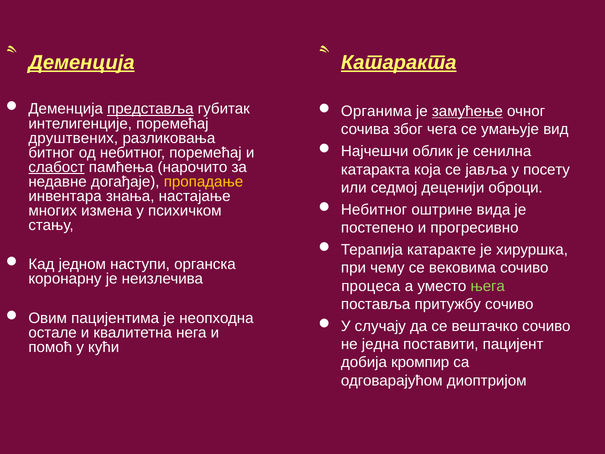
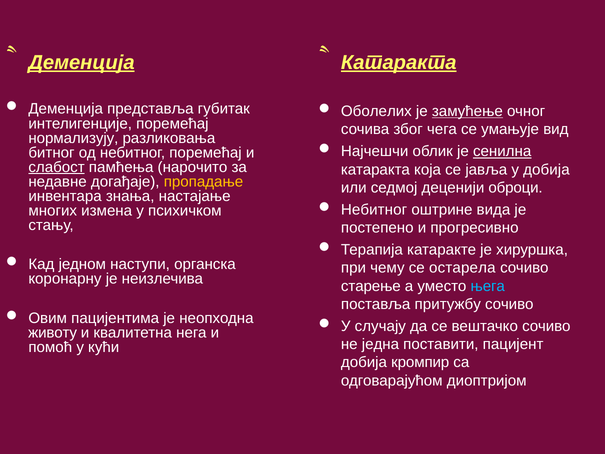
представља underline: present -> none
Органима: Органима -> Оболелих
друштвених: друштвених -> нормализују
сенилна underline: none -> present
у посету: посету -> добија
вековима: вековима -> остарела
процеса: процеса -> старење
њега colour: light green -> light blue
остале: остале -> животу
